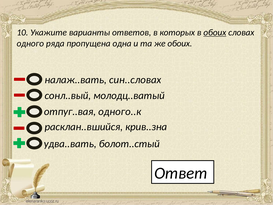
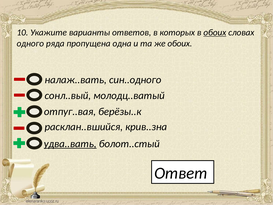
син..словах: син..словах -> син..одного
одного..к: одного..к -> берёзы..к
удва..вать underline: none -> present
